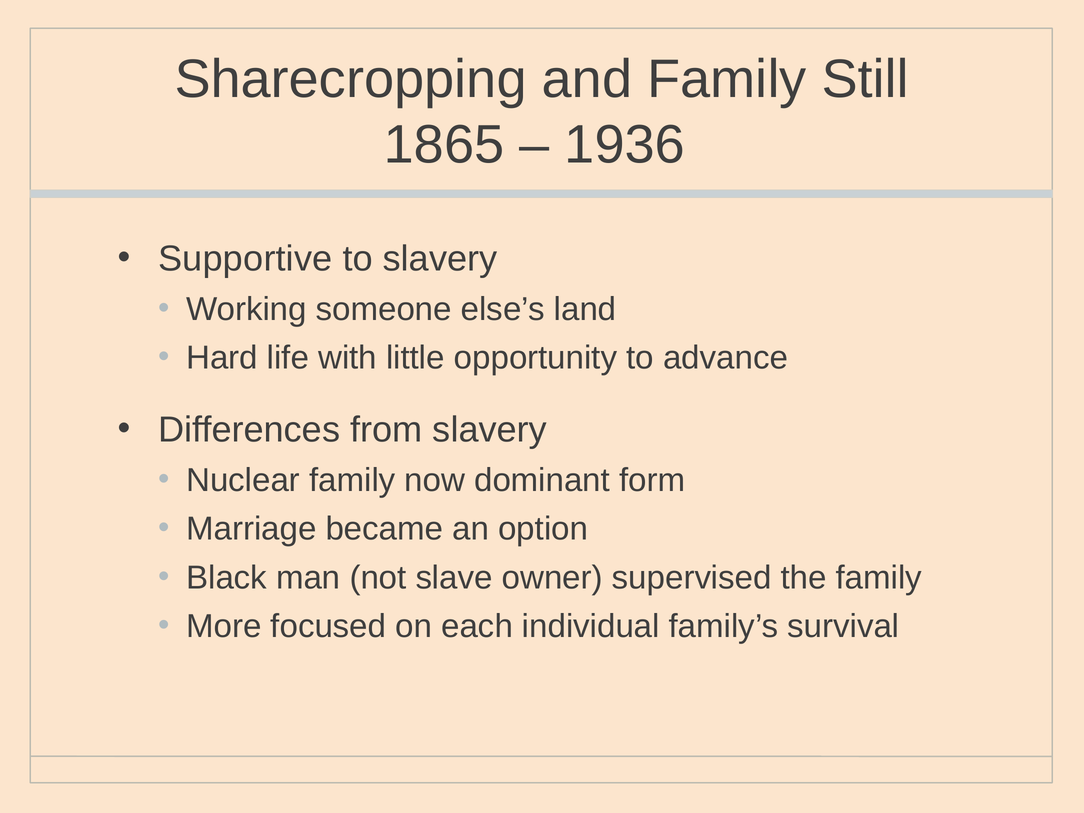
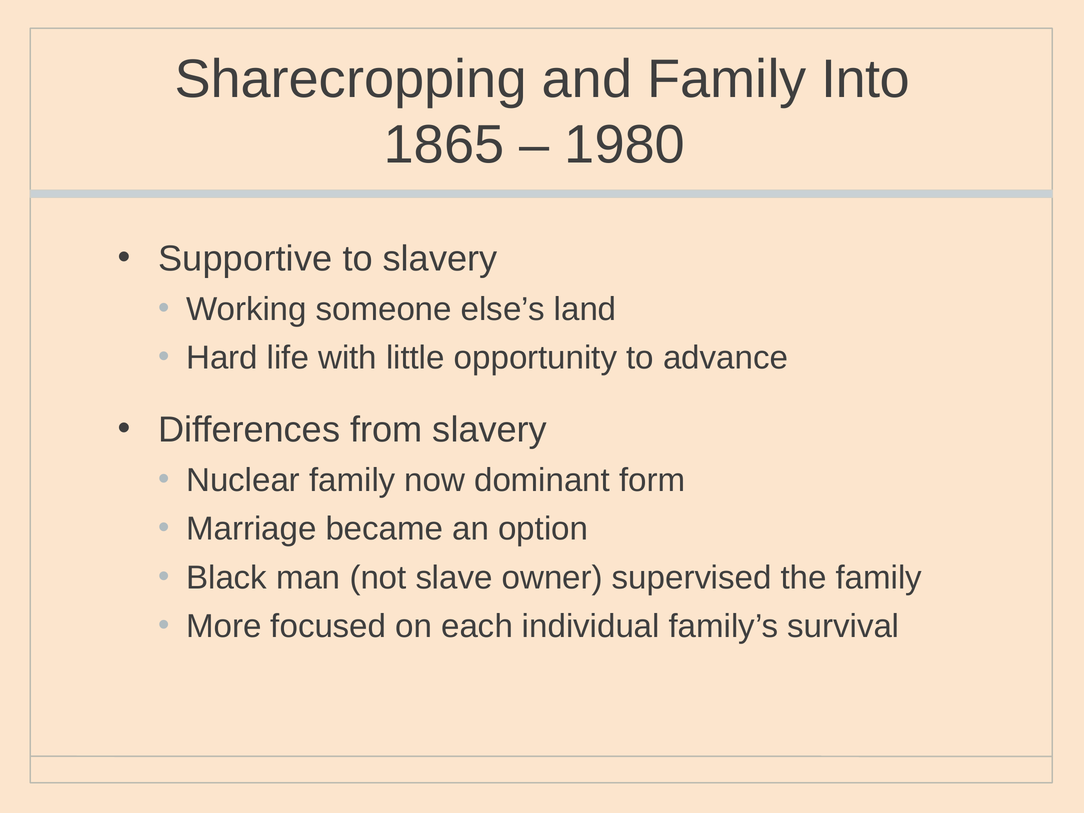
Still: Still -> Into
1936: 1936 -> 1980
